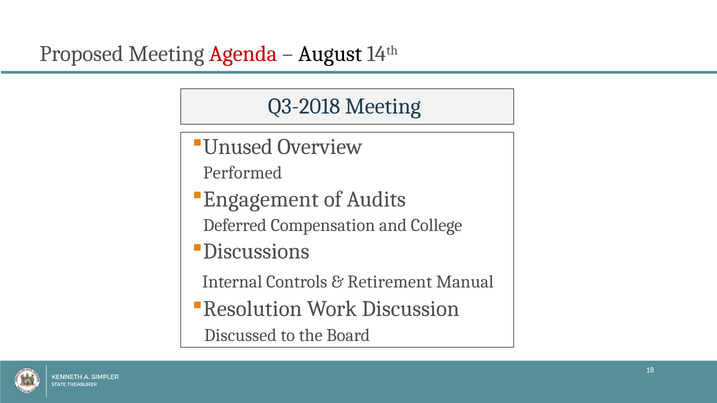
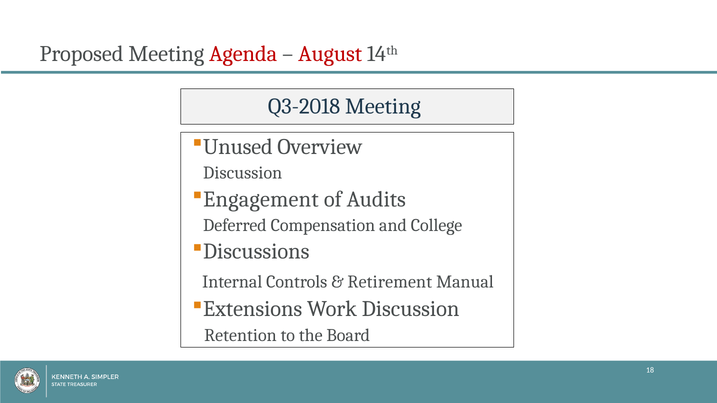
August colour: black -> red
Performed at (243, 173): Performed -> Discussion
Resolution: Resolution -> Extensions
Discussed: Discussed -> Retention
